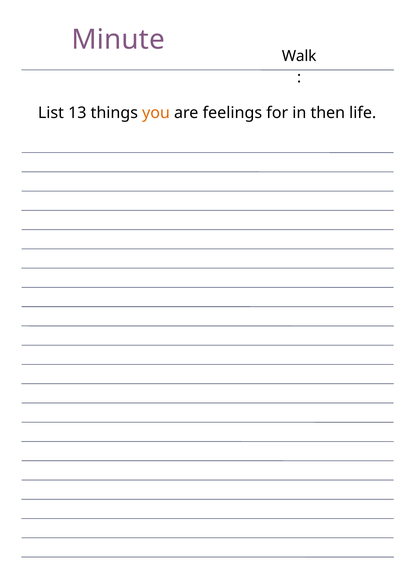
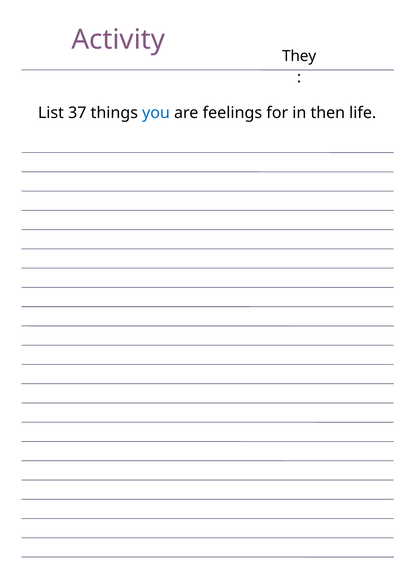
Minute: Minute -> Activity
Walk: Walk -> They
13: 13 -> 37
you colour: orange -> blue
